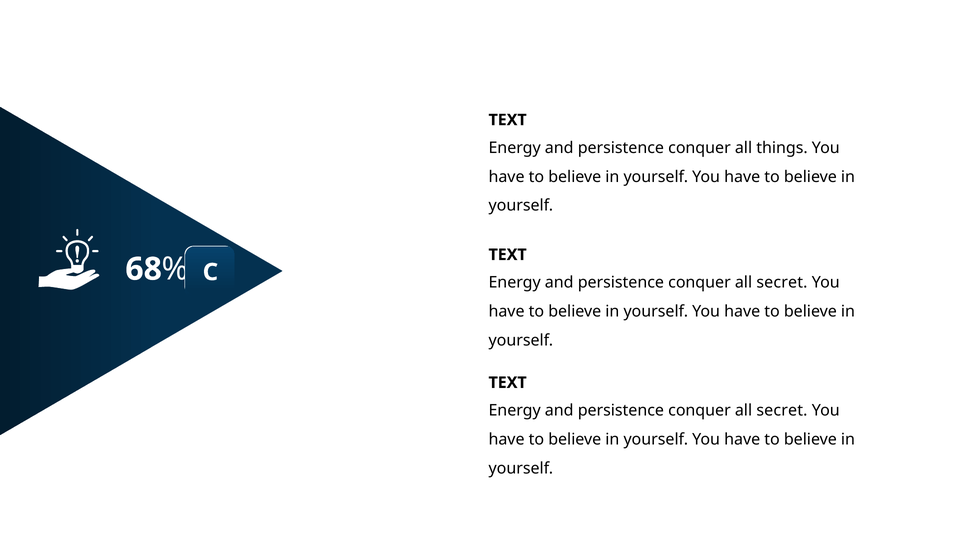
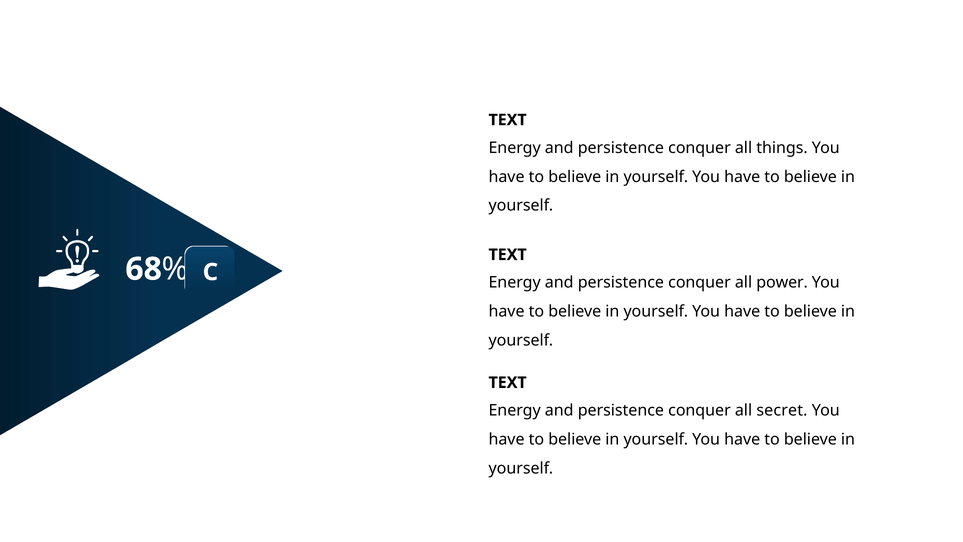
secret at (782, 282): secret -> power
